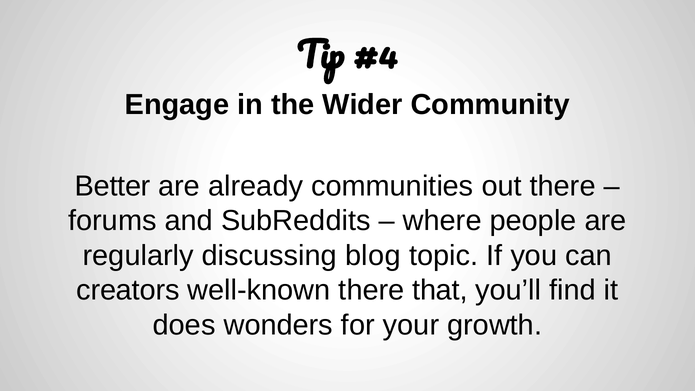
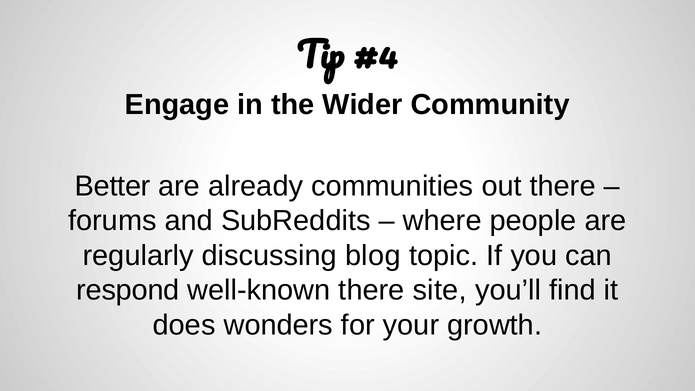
creators: creators -> respond
that: that -> site
